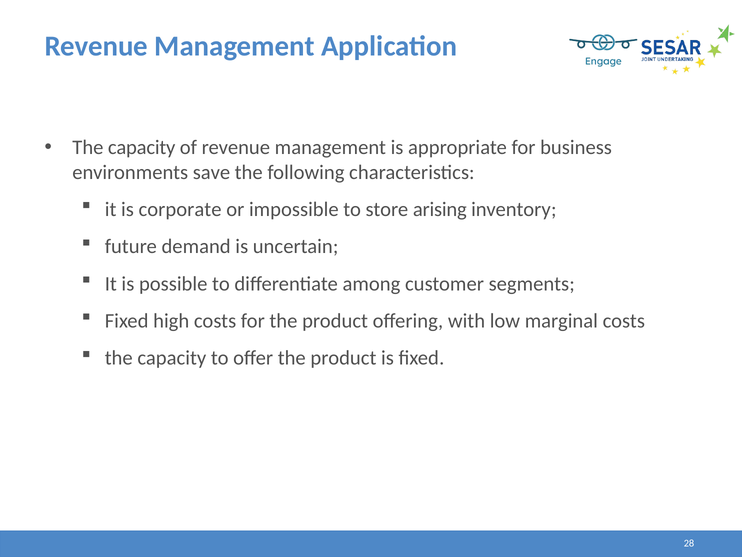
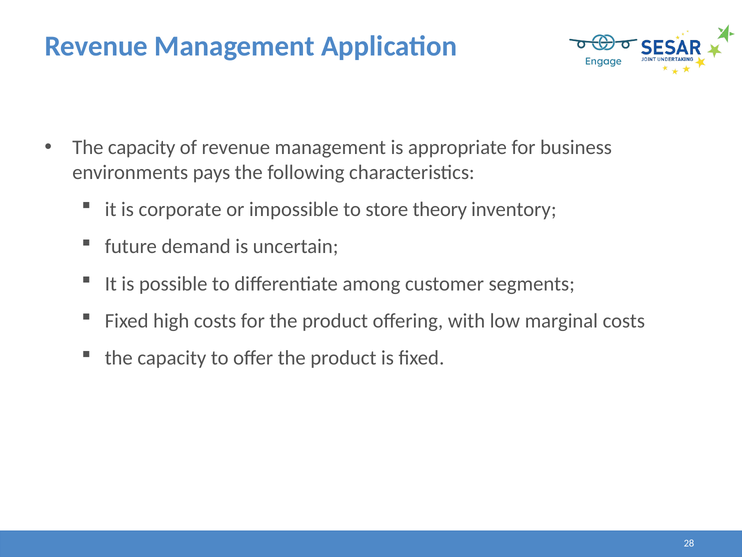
save: save -> pays
arising: arising -> theory
